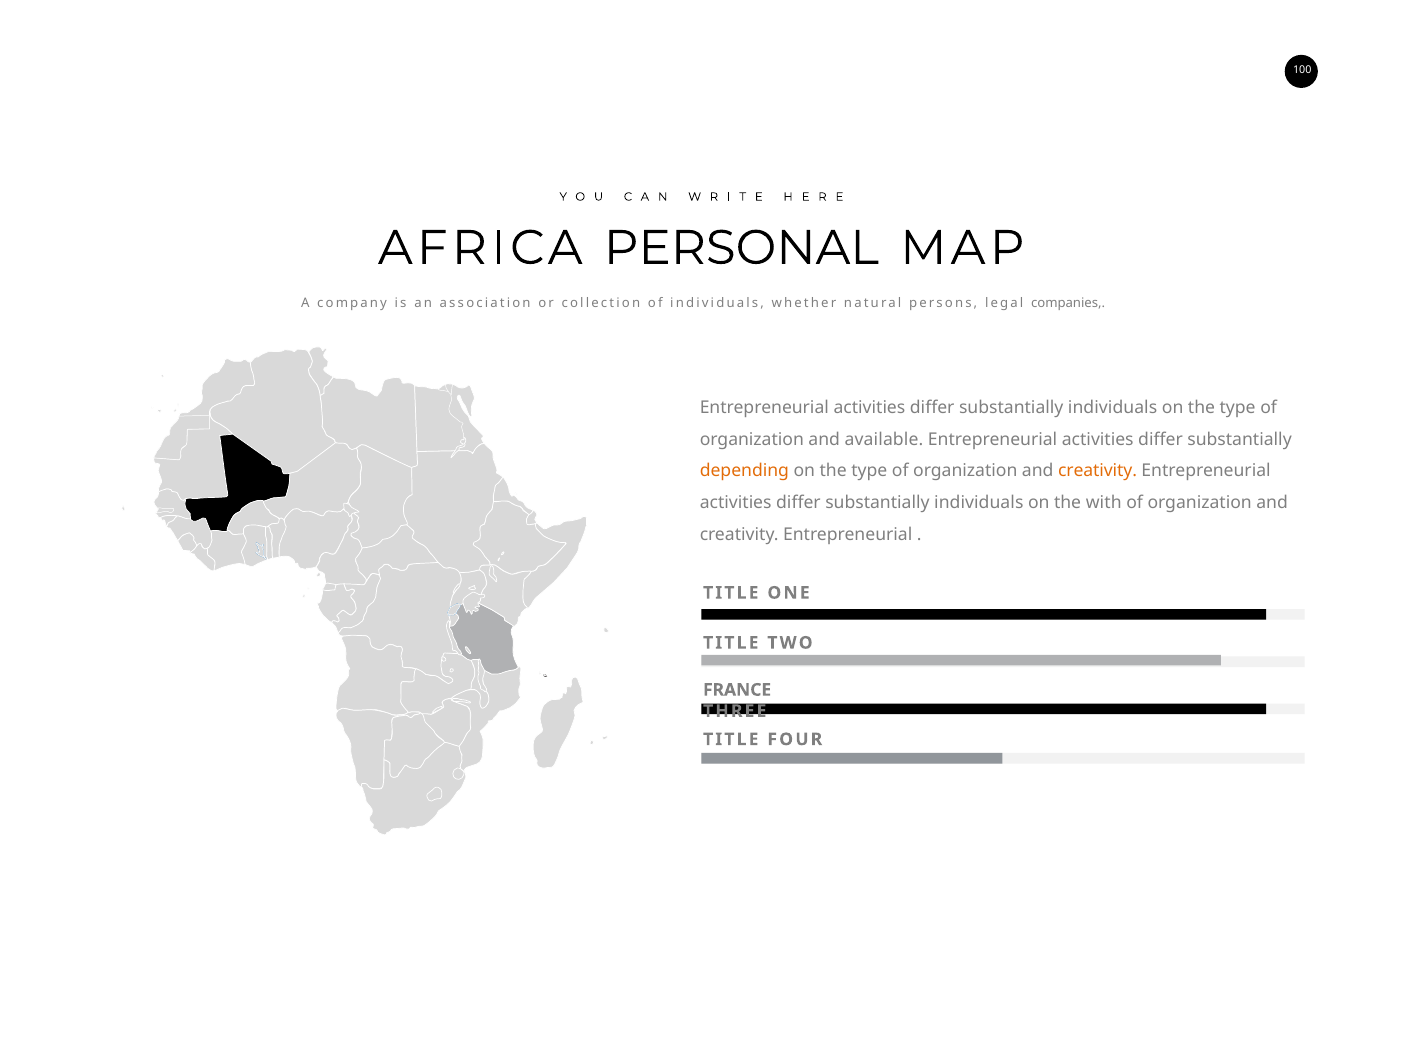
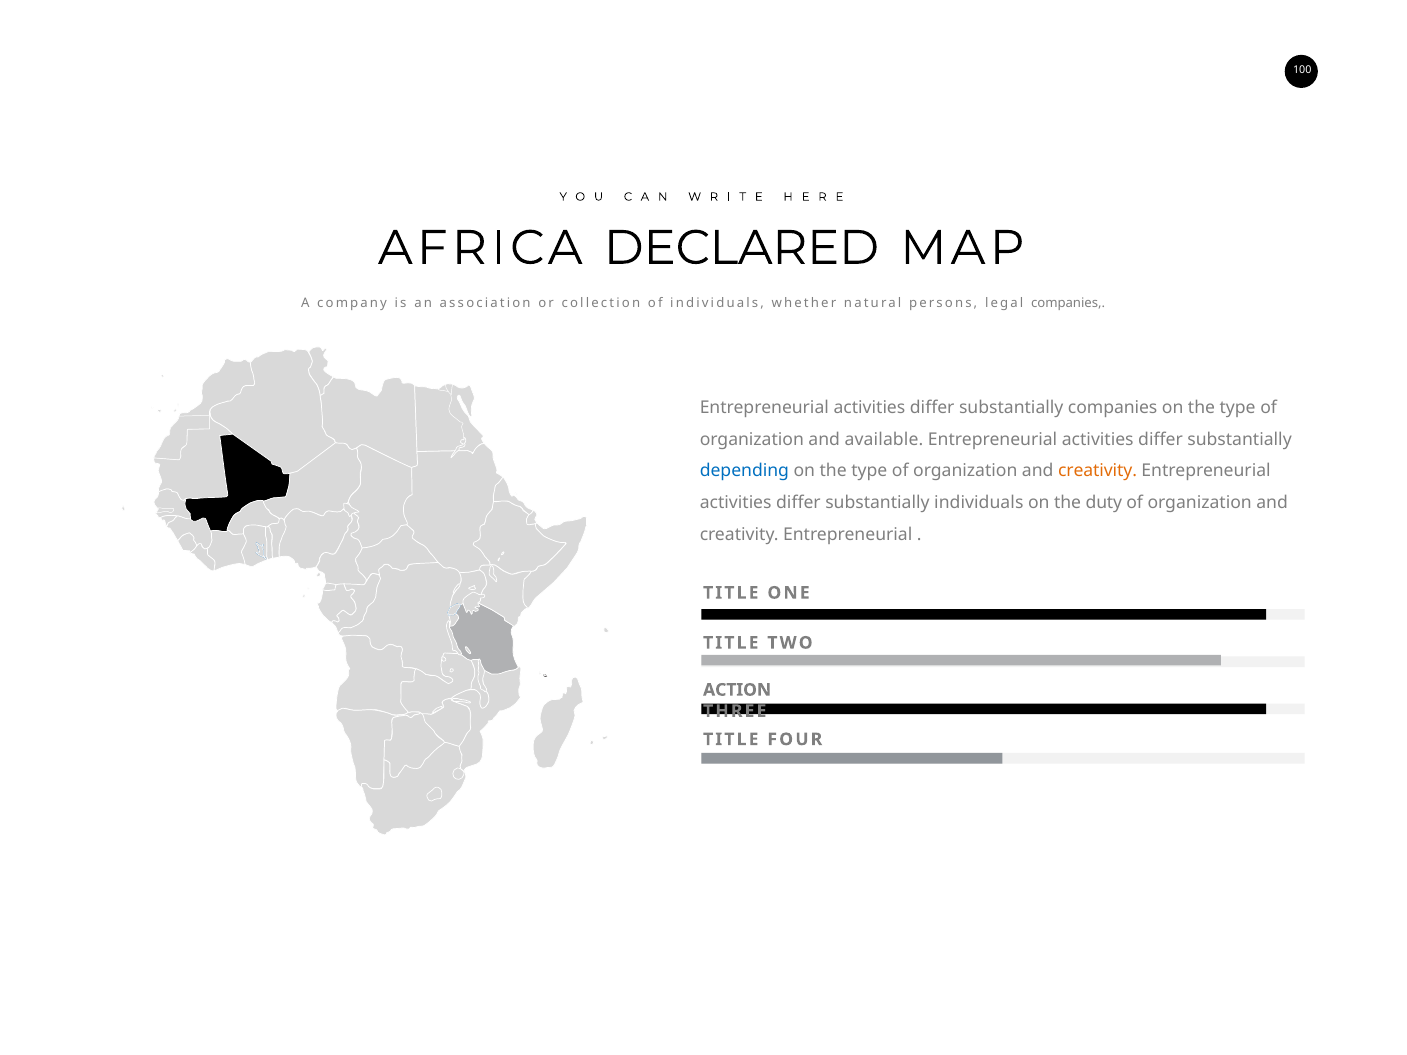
PERSONAL: PERSONAL -> DECLARED
individuals at (1113, 408): individuals -> companies
depending colour: orange -> blue
with: with -> duty
FRANCE: FRANCE -> ACTION
